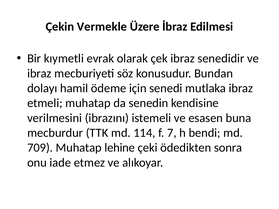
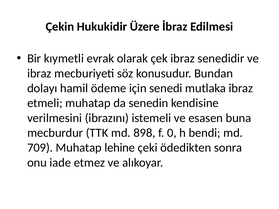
Vermekle: Vermekle -> Hukukidir
114: 114 -> 898
7: 7 -> 0
